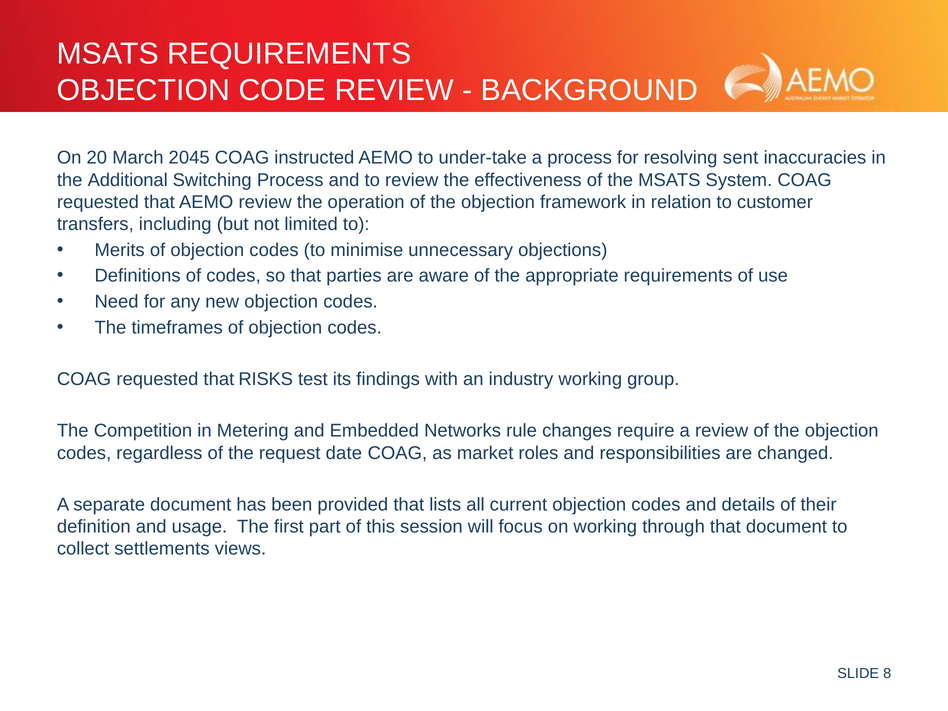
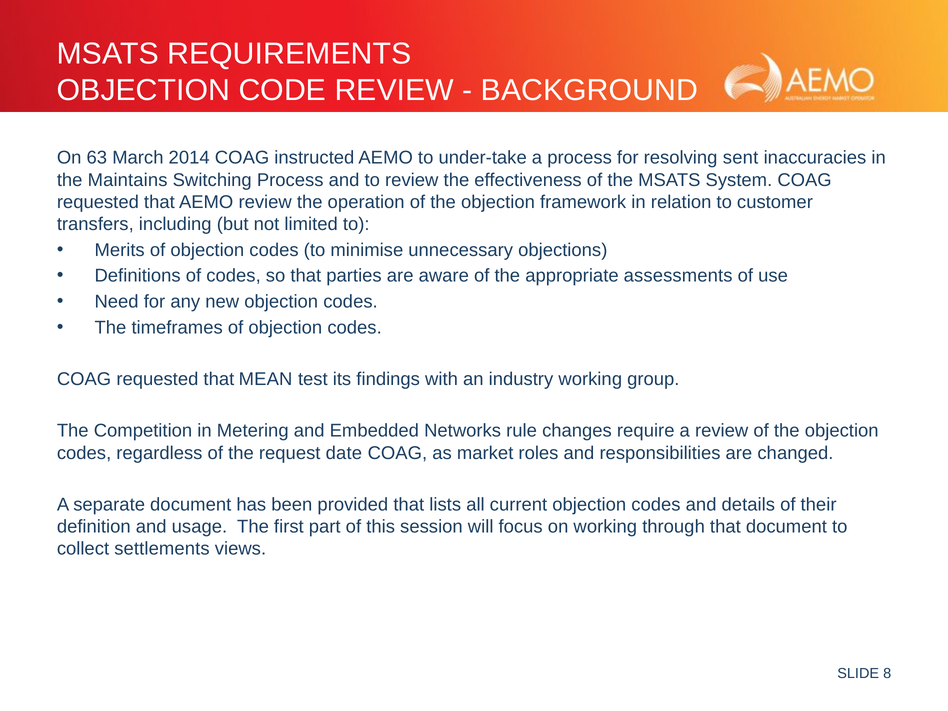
20: 20 -> 63
2045: 2045 -> 2014
Additional: Additional -> Maintains
appropriate requirements: requirements -> assessments
RISKS: RISKS -> MEAN
